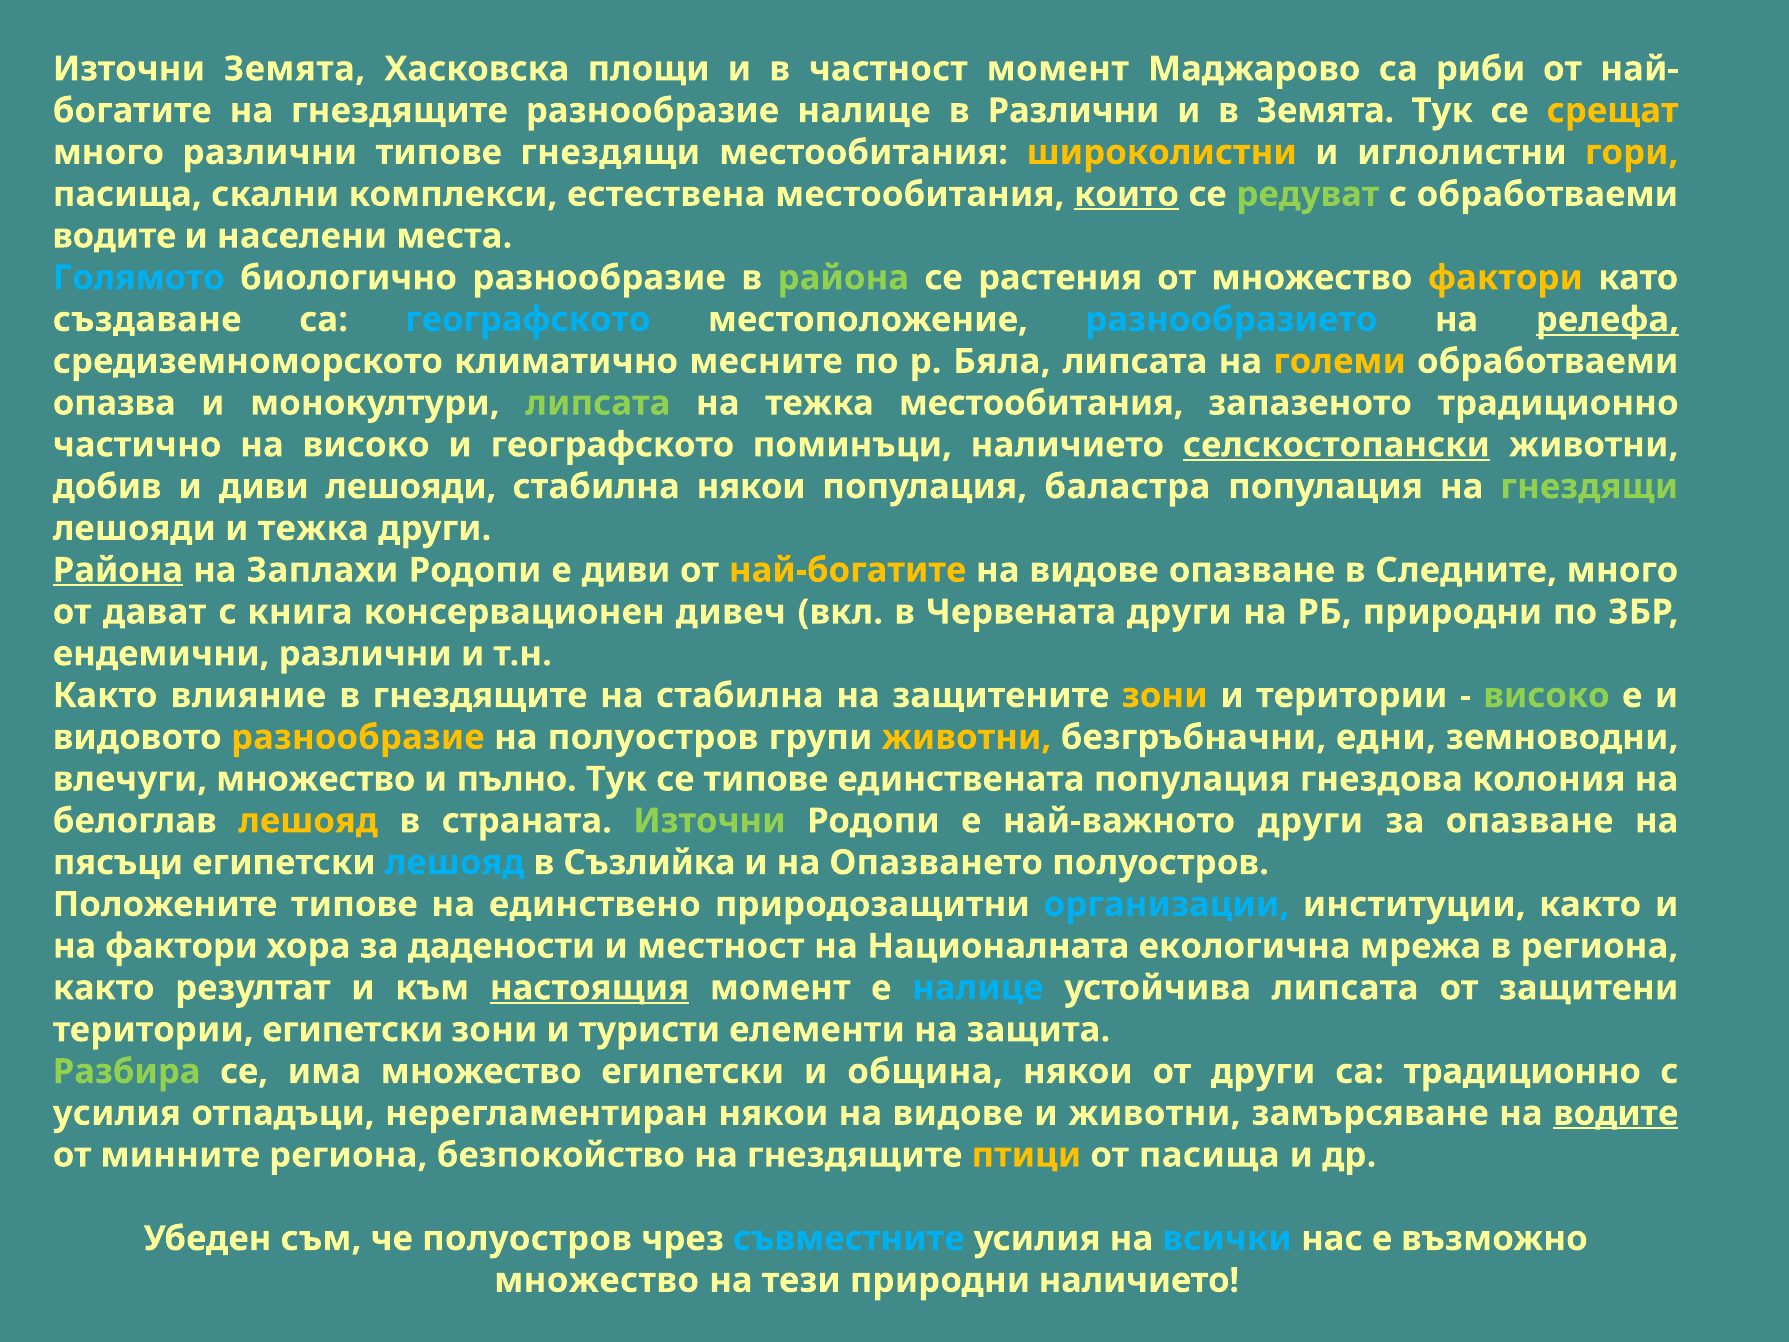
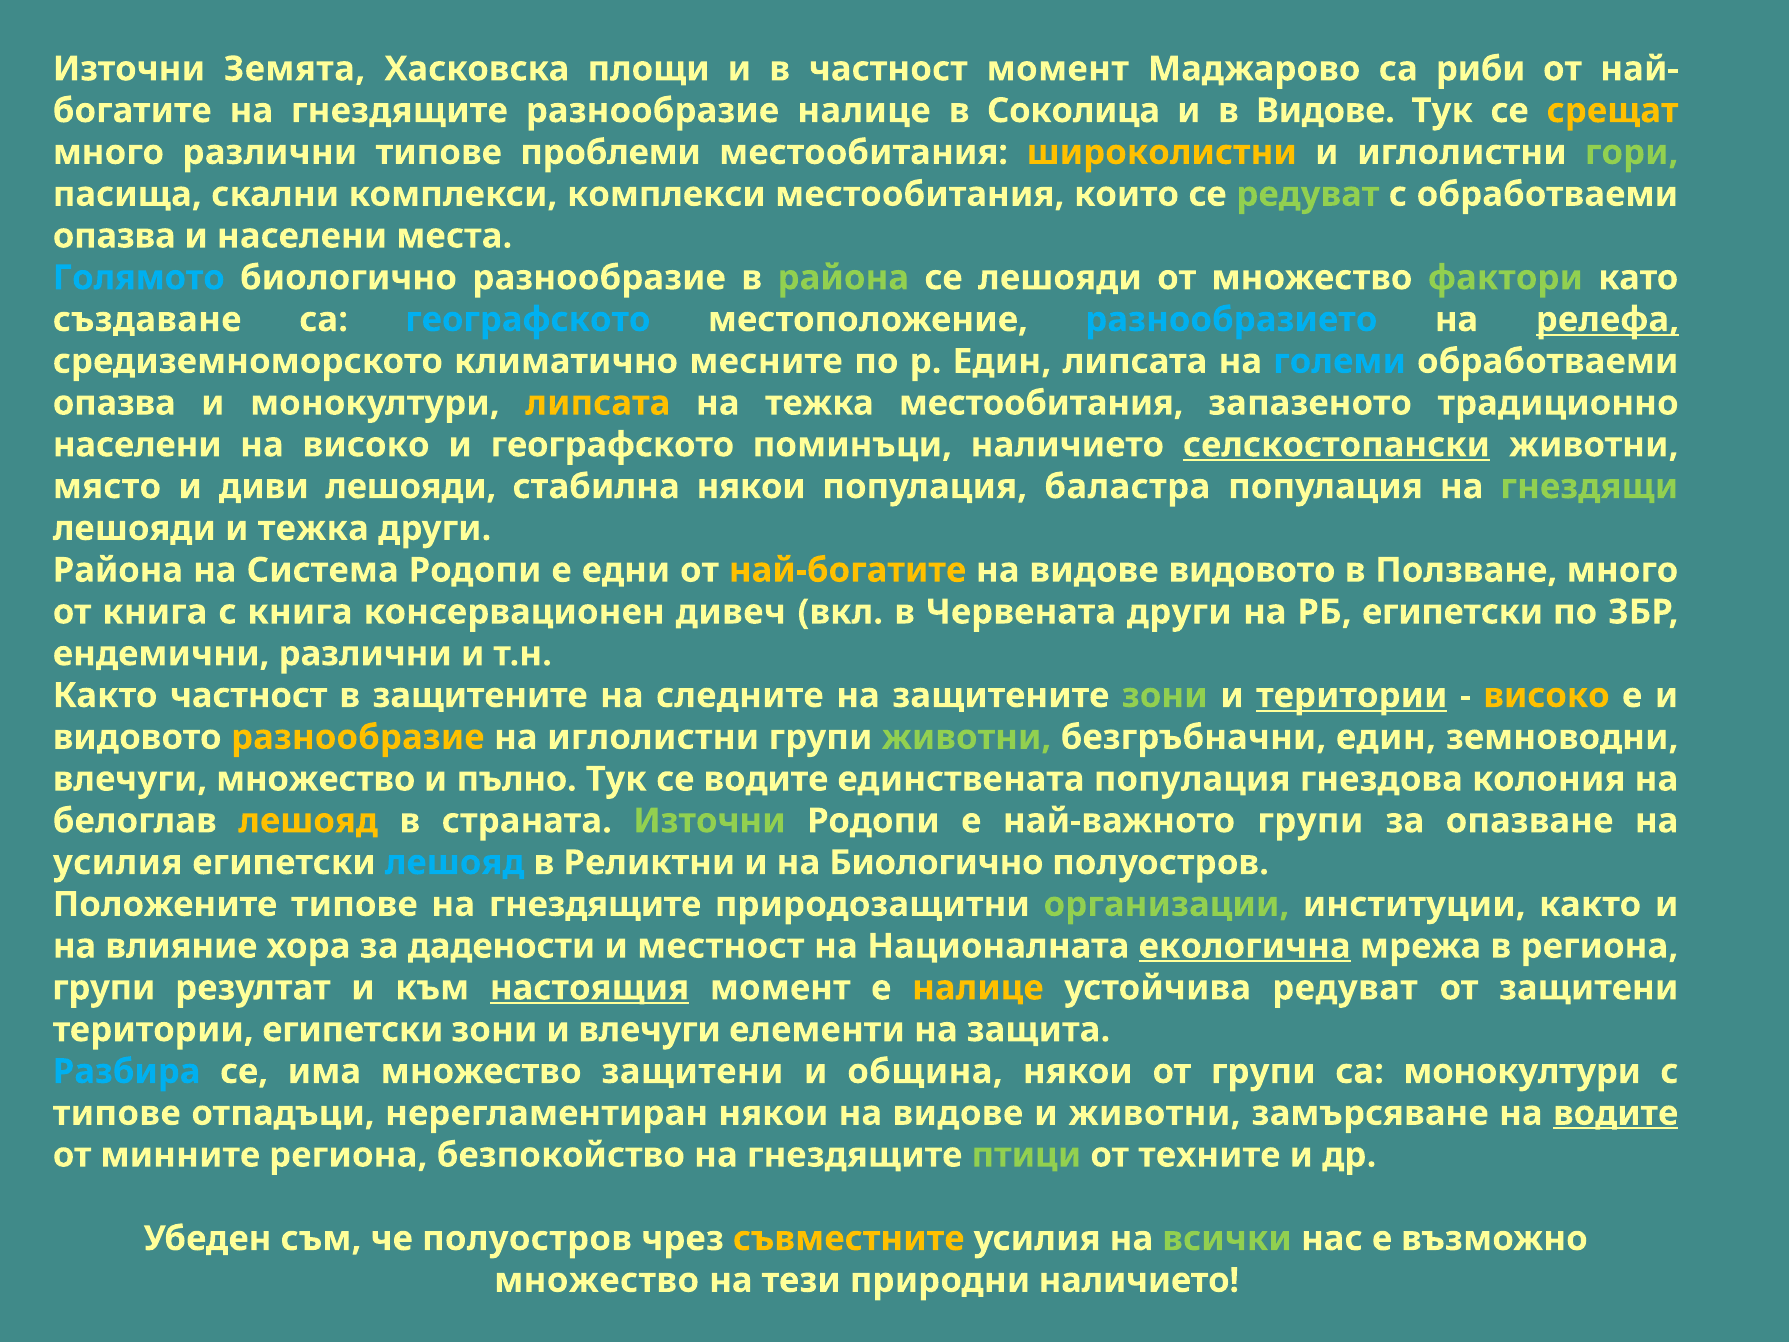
в Различни: Различни -> Соколица
в Земята: Земята -> Видове
типове гнездящи: гнездящи -> проблеми
гори colour: yellow -> light green
комплекси естествена: естествена -> комплекси
които underline: present -> none
водите at (114, 236): водите -> опазва
се растения: растения -> лешояди
фактори at (1505, 278) colour: yellow -> light green
р Бяла: Бяла -> Един
големи colour: yellow -> light blue
липсата at (598, 403) colour: light green -> yellow
частично at (137, 445): частично -> населени
добив: добив -> място
Района at (118, 570) underline: present -> none
Заплахи: Заплахи -> Система
е диви: диви -> едни
видове опазване: опазване -> видовото
Следните: Следните -> Ползване
от дават: дават -> книга
РБ природни: природни -> египетски
Както влияние: влияние -> частност
в гнездящите: гнездящите -> защитените
на стабилна: стабилна -> следните
зони at (1165, 695) colour: yellow -> light green
територии at (1352, 695) underline: none -> present
високо at (1546, 695) colour: light green -> yellow
на полуостров: полуостров -> иглолистни
животни at (966, 737) colour: yellow -> light green
безгръбначни едни: едни -> един
се типове: типове -> водите
най-важното други: други -> групи
пясъци at (118, 863): пясъци -> усилия
Съзлийка: Съзлийка -> Реликтни
на Опазването: Опазването -> Биологично
единствено at (595, 904): единствено -> гнездящите
организации colour: light blue -> light green
на фактори: фактори -> влияние
екологична underline: none -> present
както at (104, 988): както -> групи
налице at (978, 988) colour: light blue -> yellow
устойчива липсата: липсата -> редуват
и туристи: туристи -> влечуги
Разбира colour: light green -> light blue
множество египетски: египетски -> защитени
от други: други -> групи
са традиционно: традиционно -> монокултури
усилия at (117, 1113): усилия -> типове
птици colour: yellow -> light green
от пасища: пасища -> техните
съвместните colour: light blue -> yellow
всички colour: light blue -> light green
